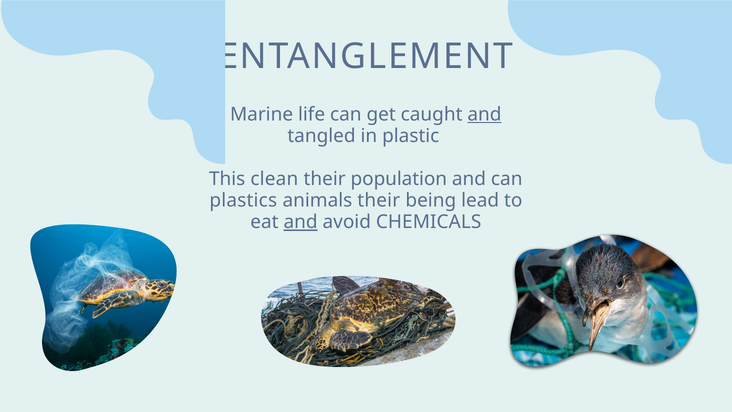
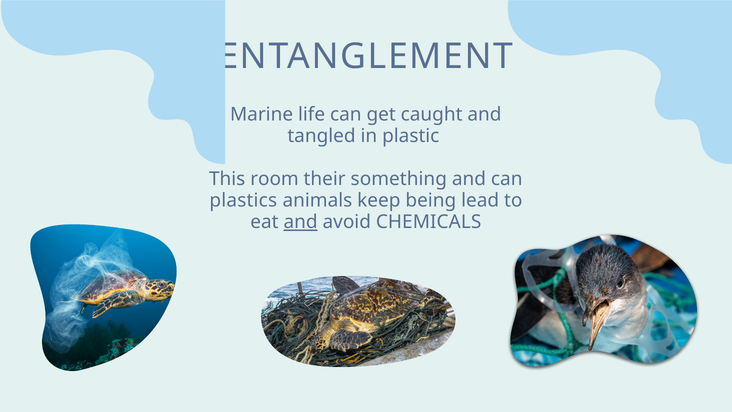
and at (485, 114) underline: present -> none
clean: clean -> room
population: population -> something
animals their: their -> keep
